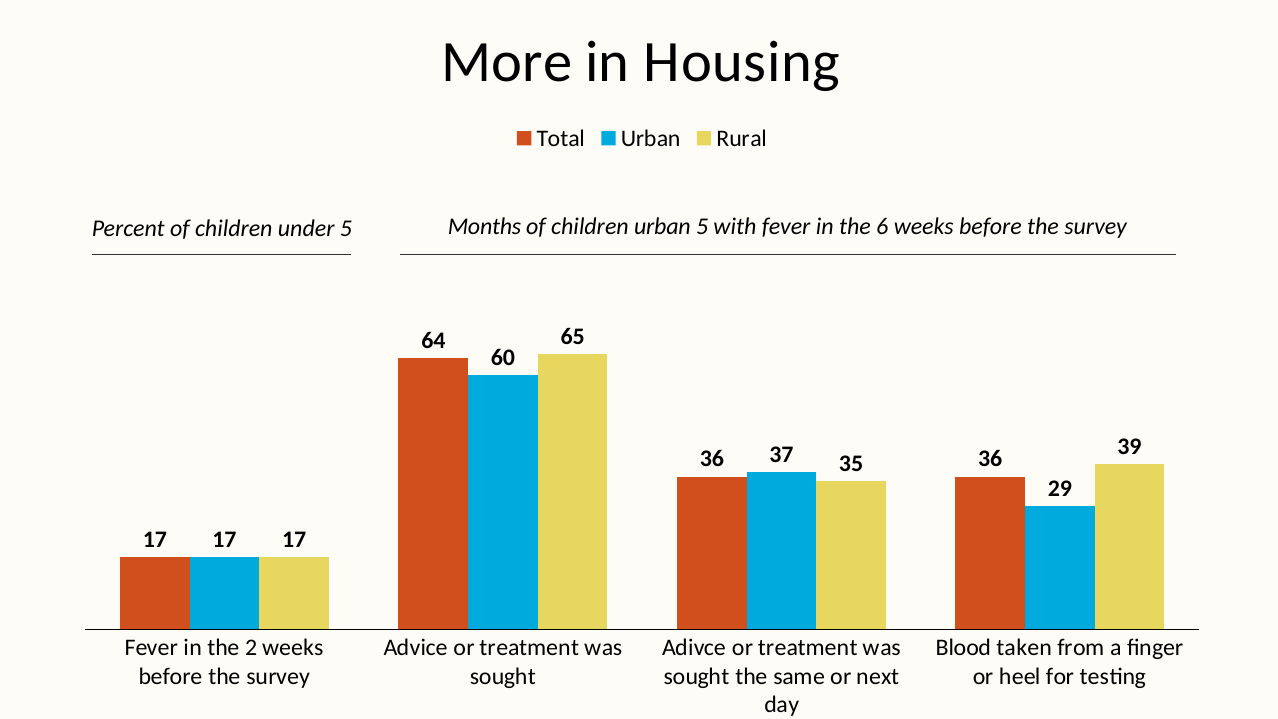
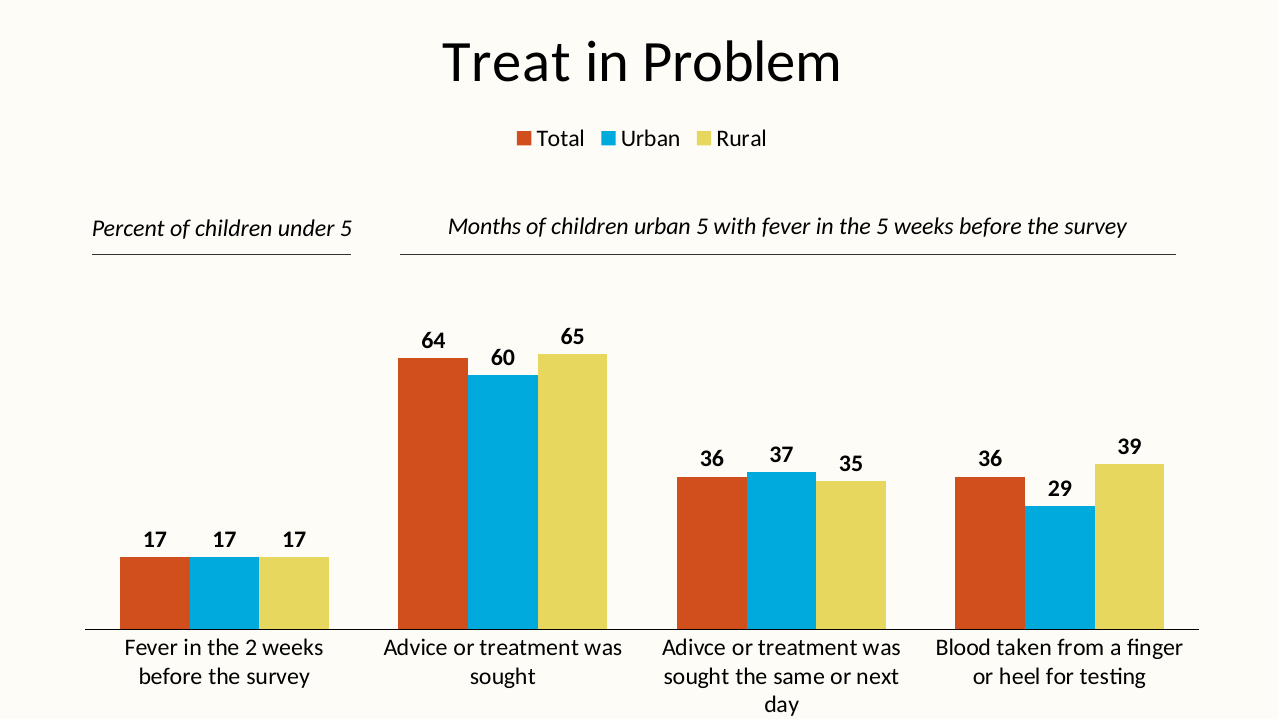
More: More -> Treat
Housing: Housing -> Problem
the 6: 6 -> 5
